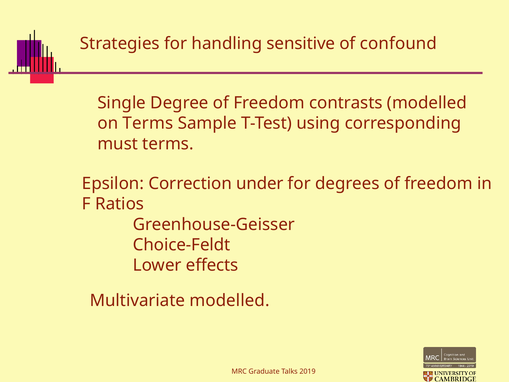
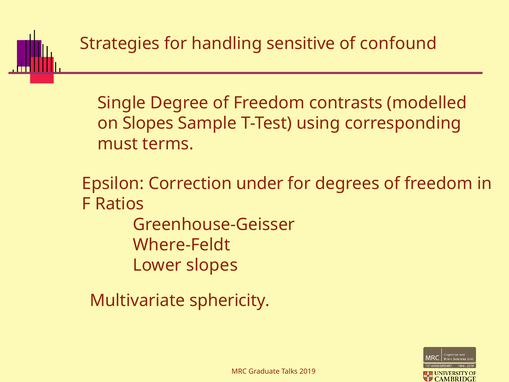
on Terms: Terms -> Slopes
Choice-Feldt: Choice-Feldt -> Where-Feldt
Lower effects: effects -> slopes
Multivariate modelled: modelled -> sphericity
